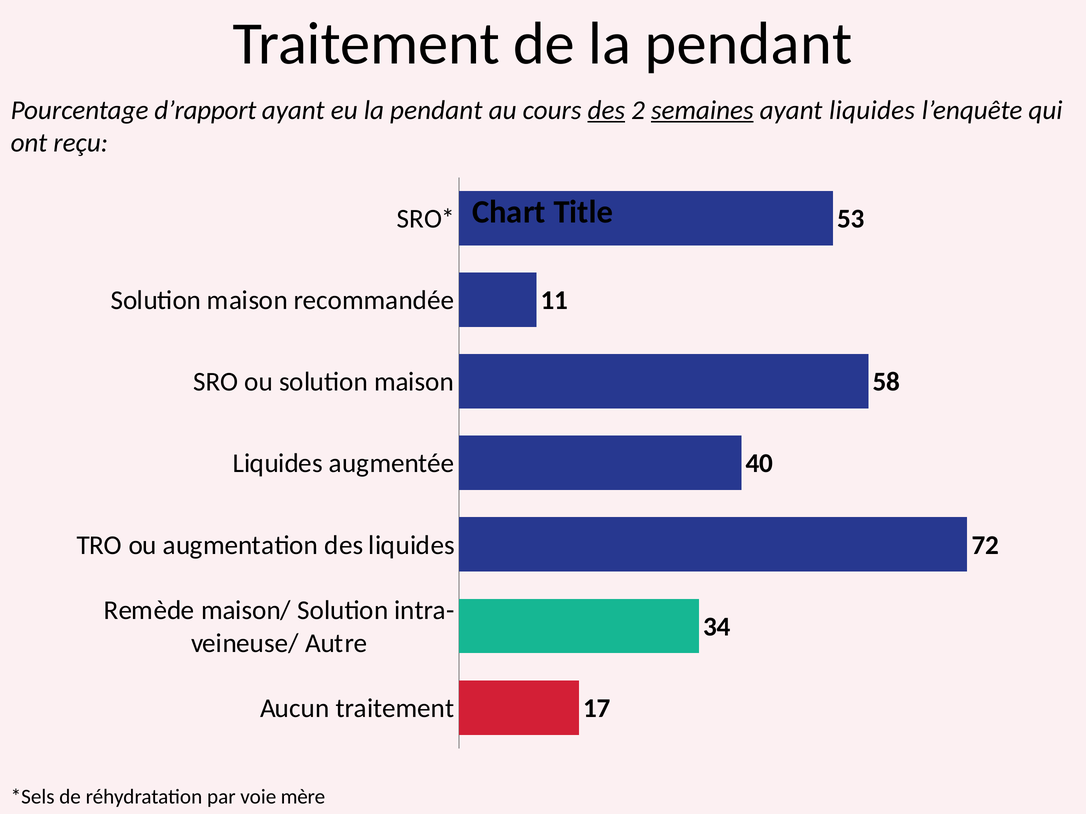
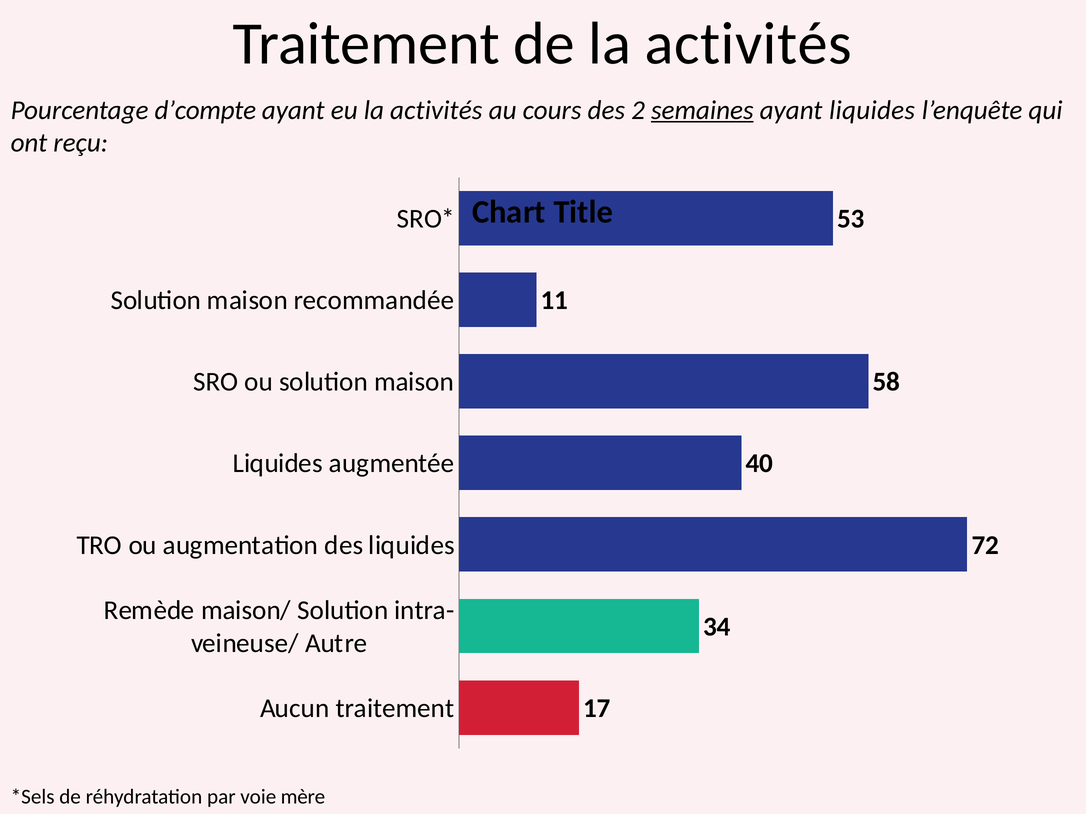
de la pendant: pendant -> activités
d’rapport: d’rapport -> d’compte
eu la pendant: pendant -> activités
des at (606, 110) underline: present -> none
